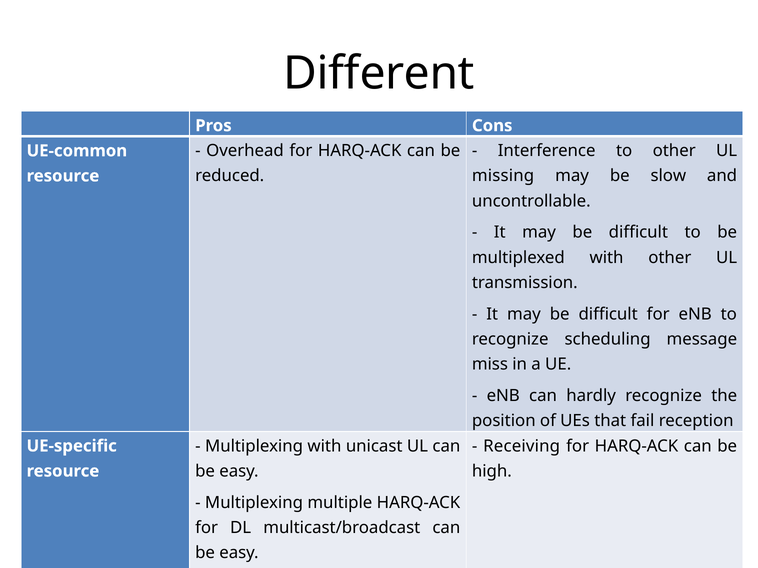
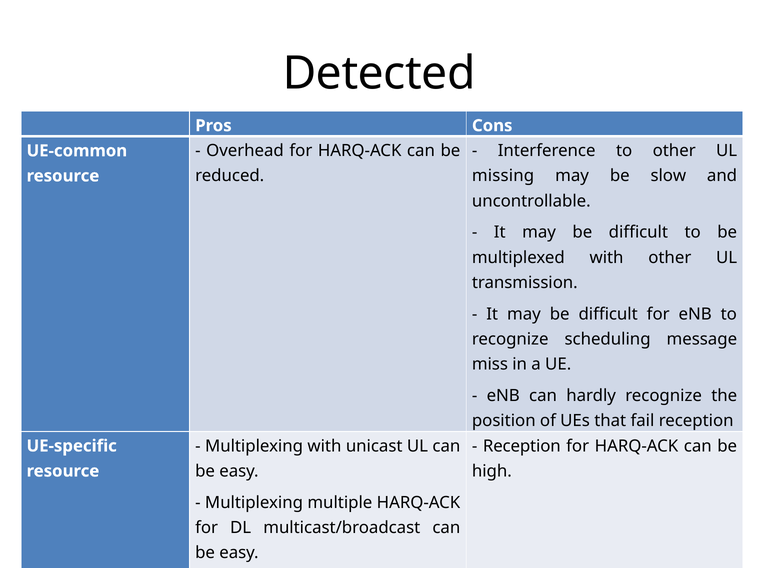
Different at (379, 73): Different -> Detected
Receiving at (522, 446): Receiving -> Reception
